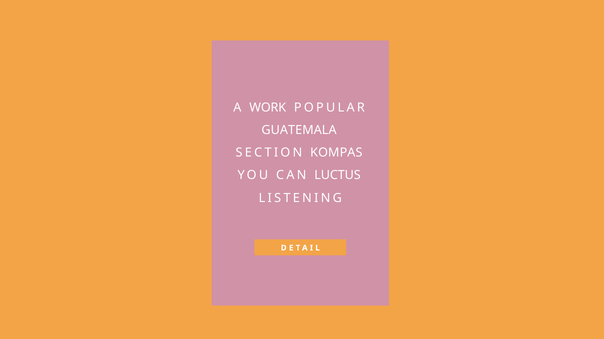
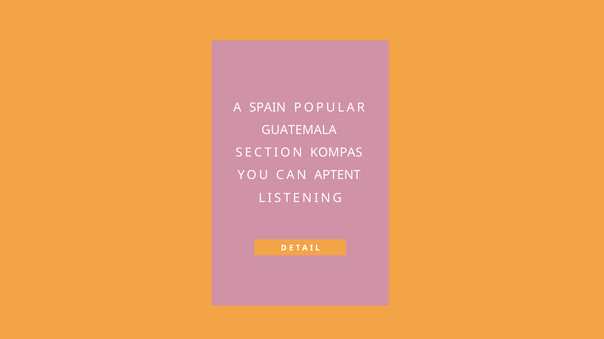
WORK: WORK -> SPAIN
LUCTUS: LUCTUS -> APTENT
